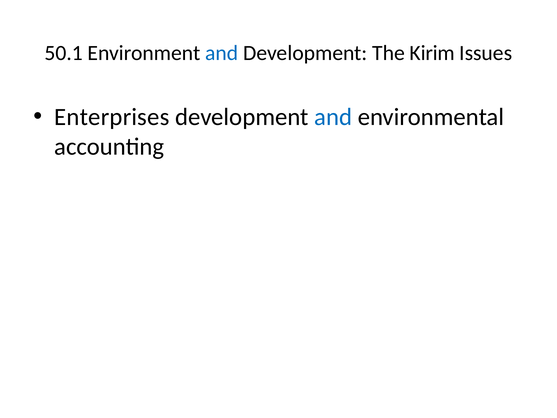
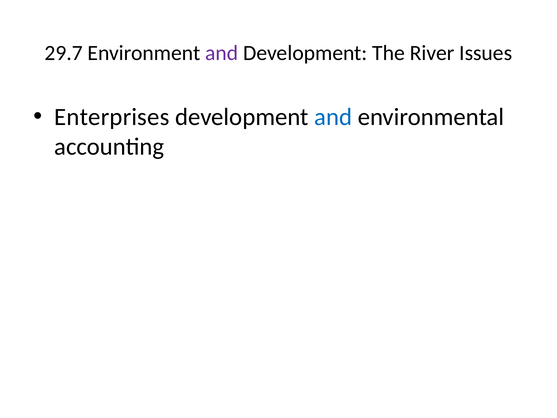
50.1: 50.1 -> 29.7
and at (222, 53) colour: blue -> purple
Kirim: Kirim -> River
